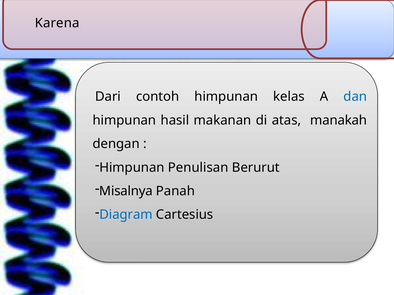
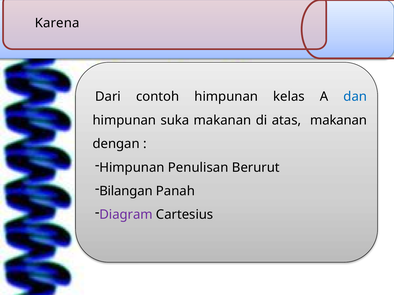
hasil: hasil -> suka
atas manakah: manakah -> makanan
Misalnya: Misalnya -> Bilangan
Diagram colour: blue -> purple
